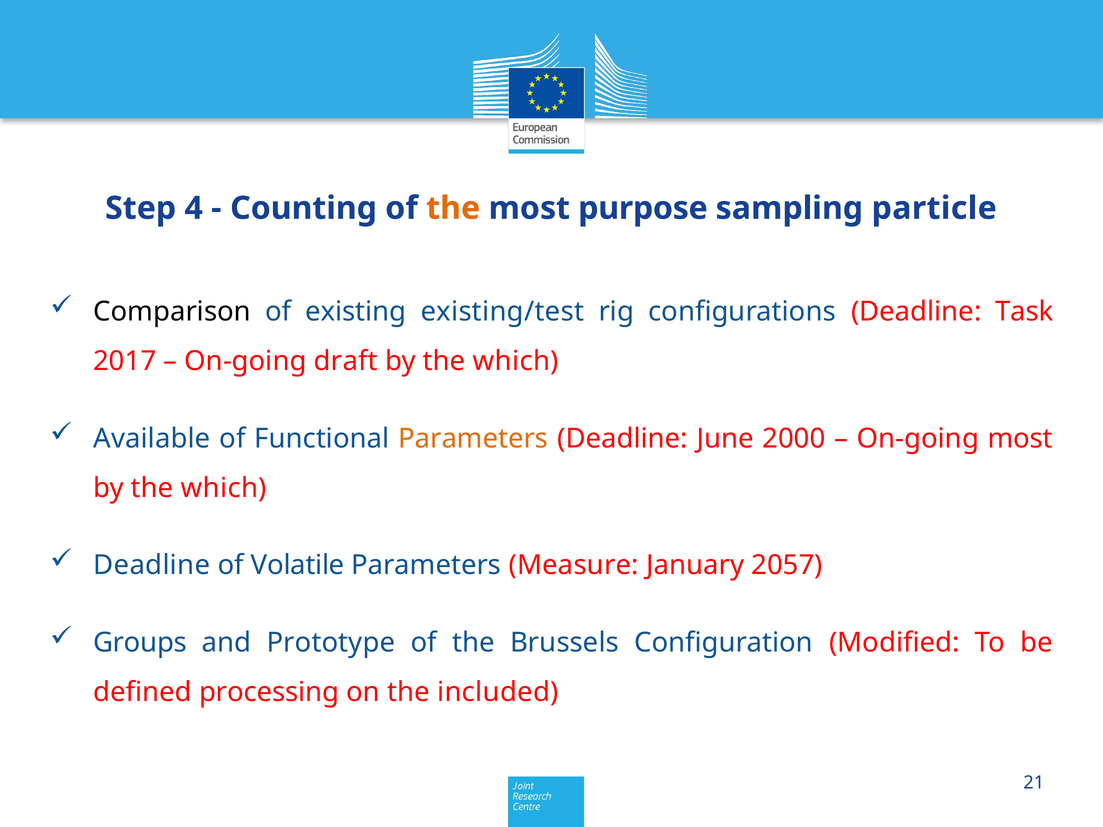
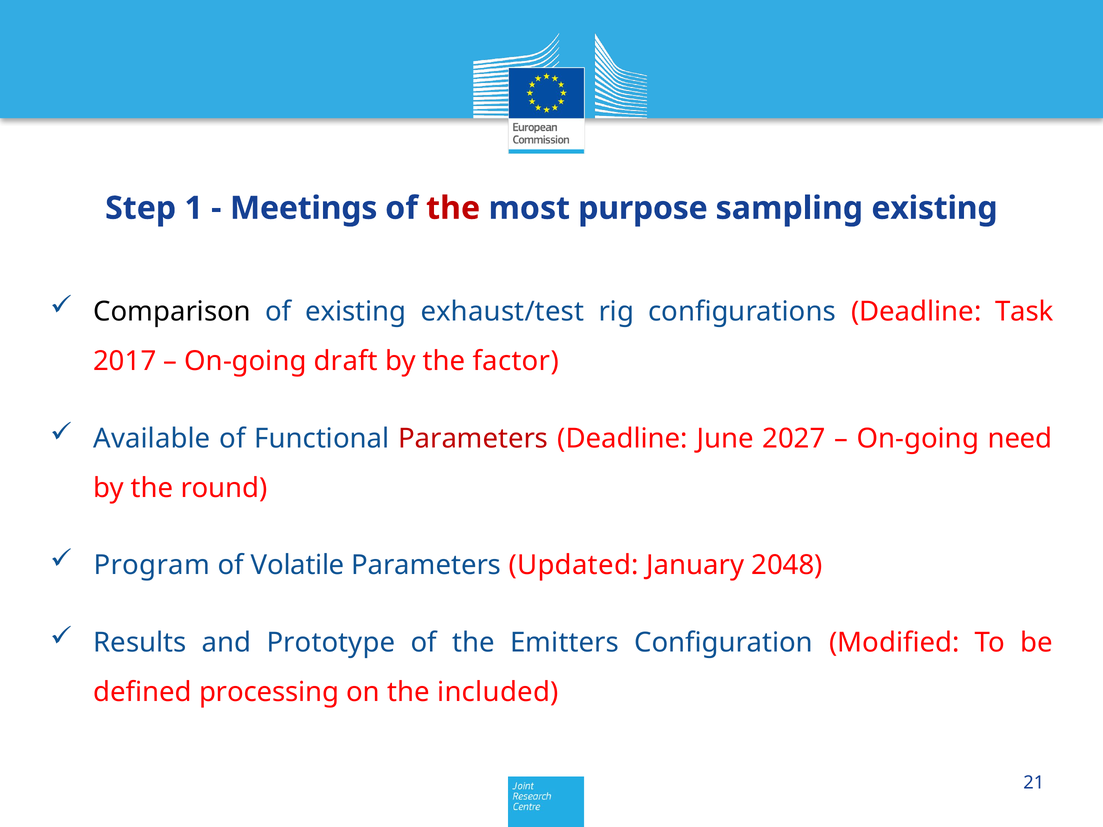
4: 4 -> 1
Counting: Counting -> Meetings
the at (453, 208) colour: orange -> red
sampling particle: particle -> existing
existing/test: existing/test -> exhaust/test
which at (516, 361): which -> factor
Parameters at (473, 439) colour: orange -> red
2000: 2000 -> 2027
On-going most: most -> need
which at (224, 488): which -> round
Deadline at (152, 565): Deadline -> Program
Measure: Measure -> Updated
2057: 2057 -> 2048
Groups: Groups -> Results
Brussels: Brussels -> Emitters
